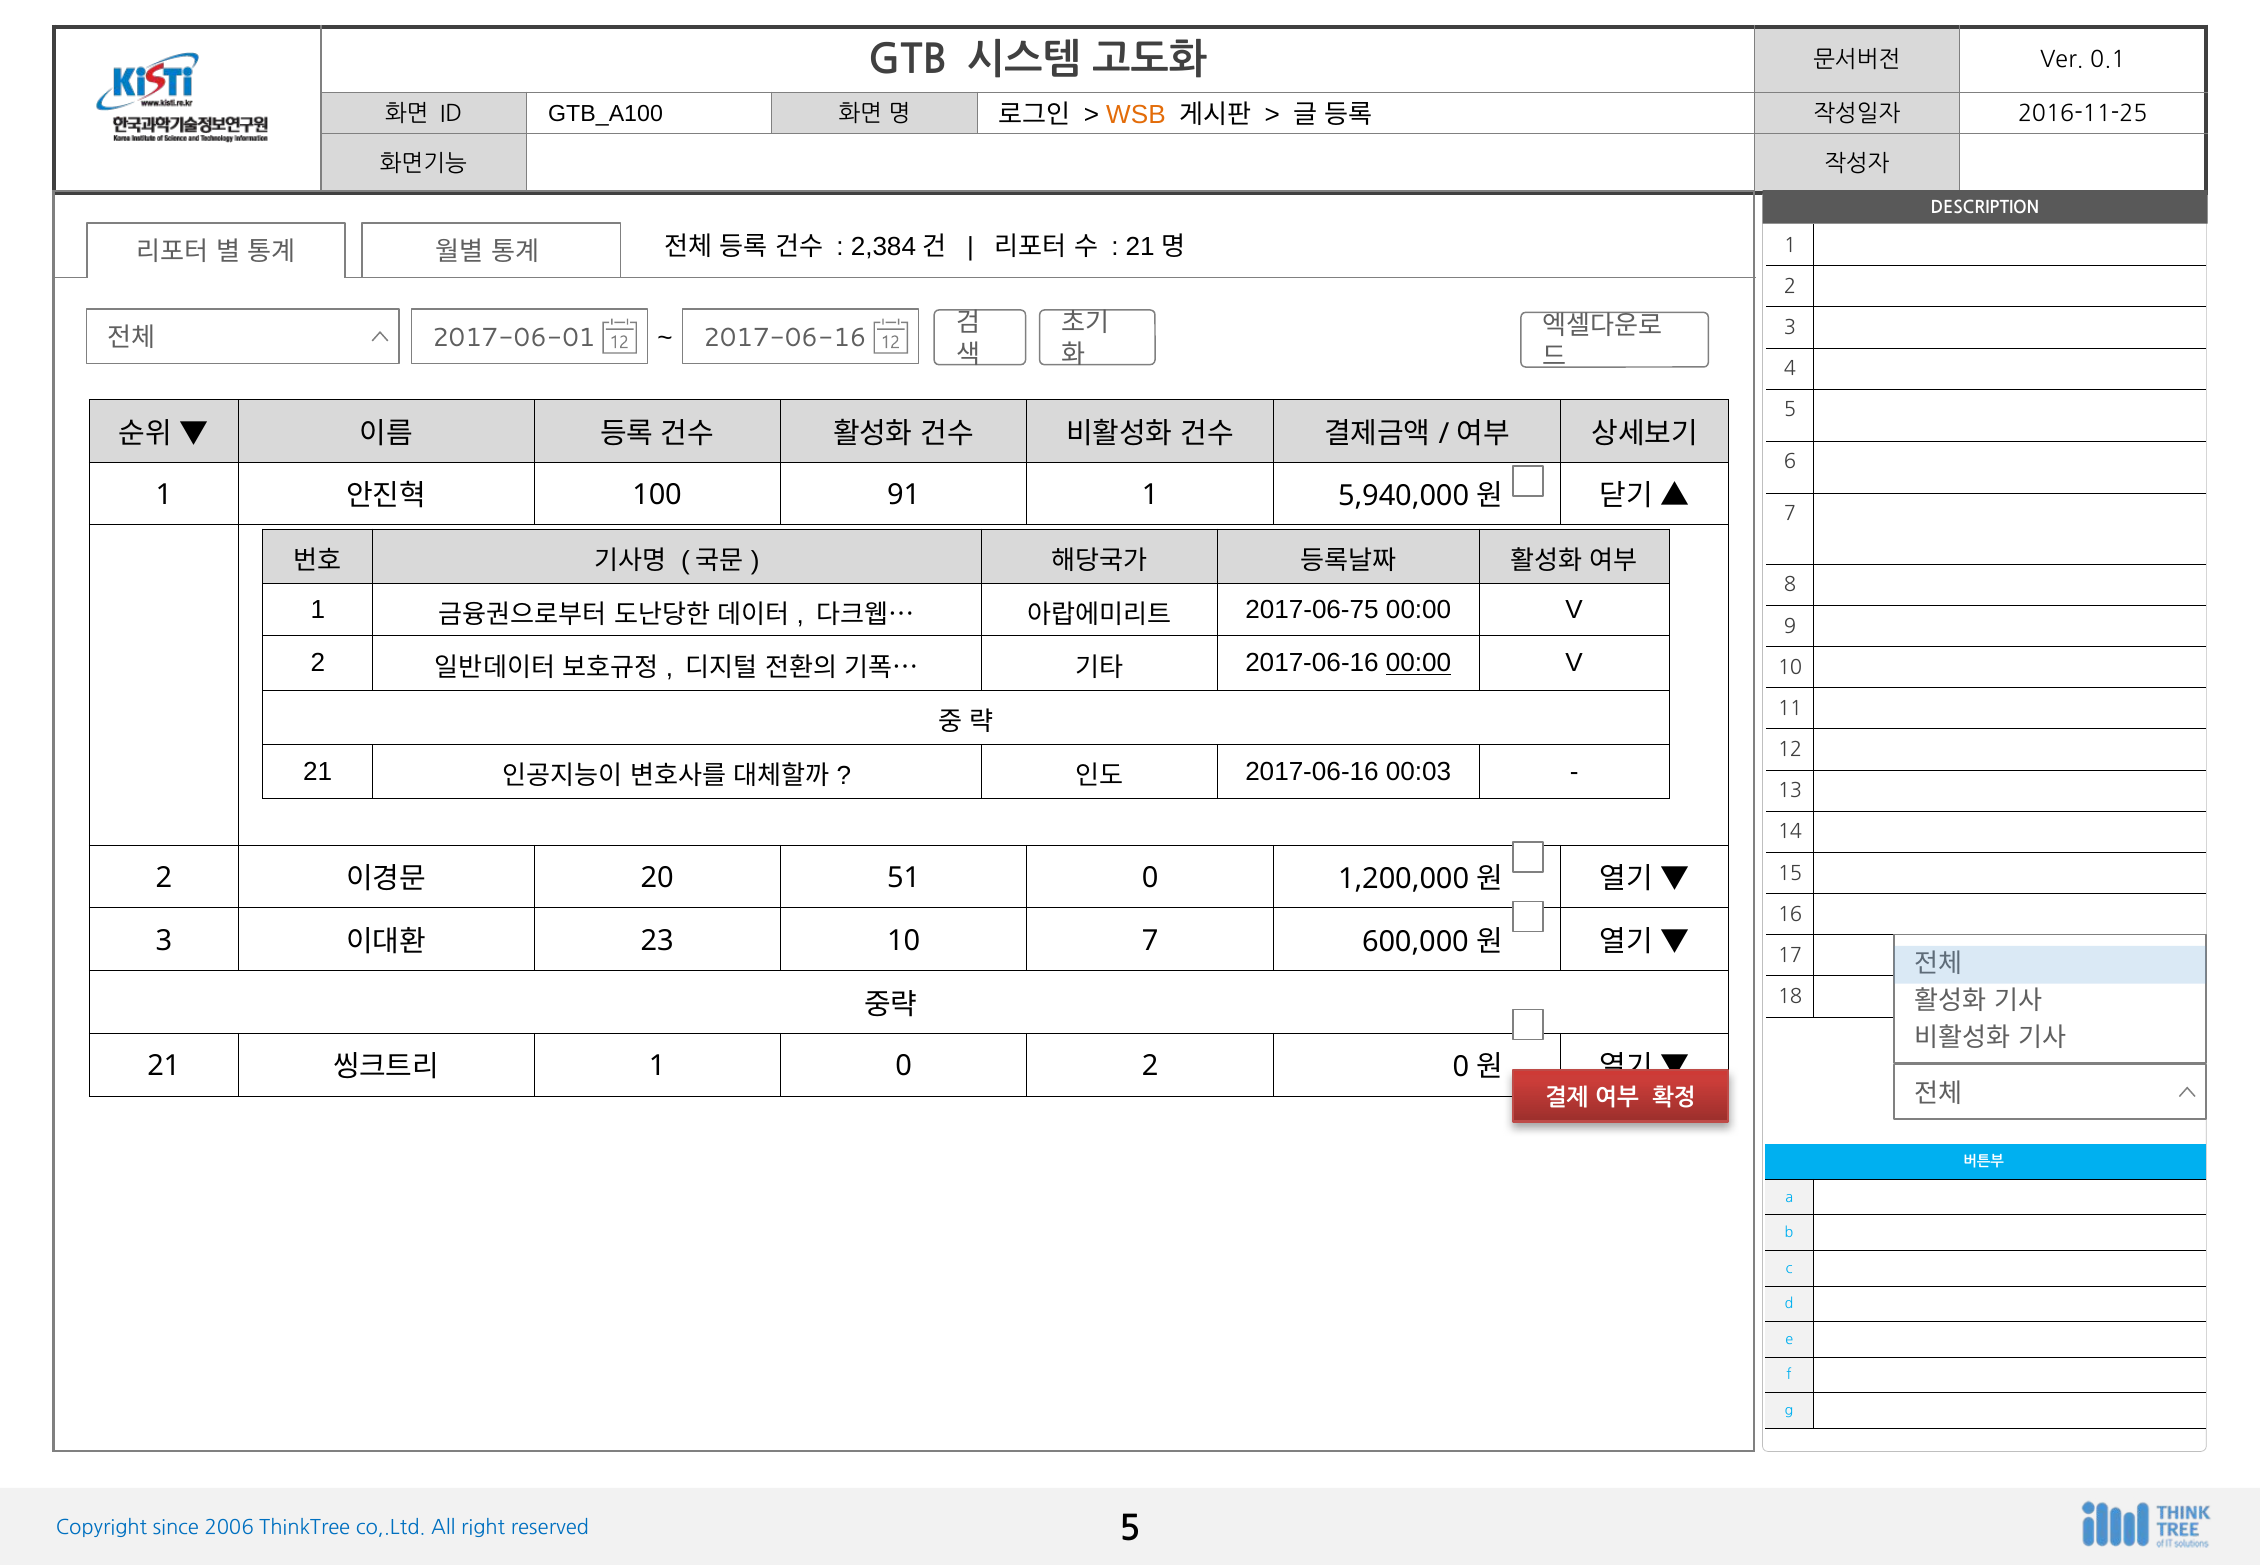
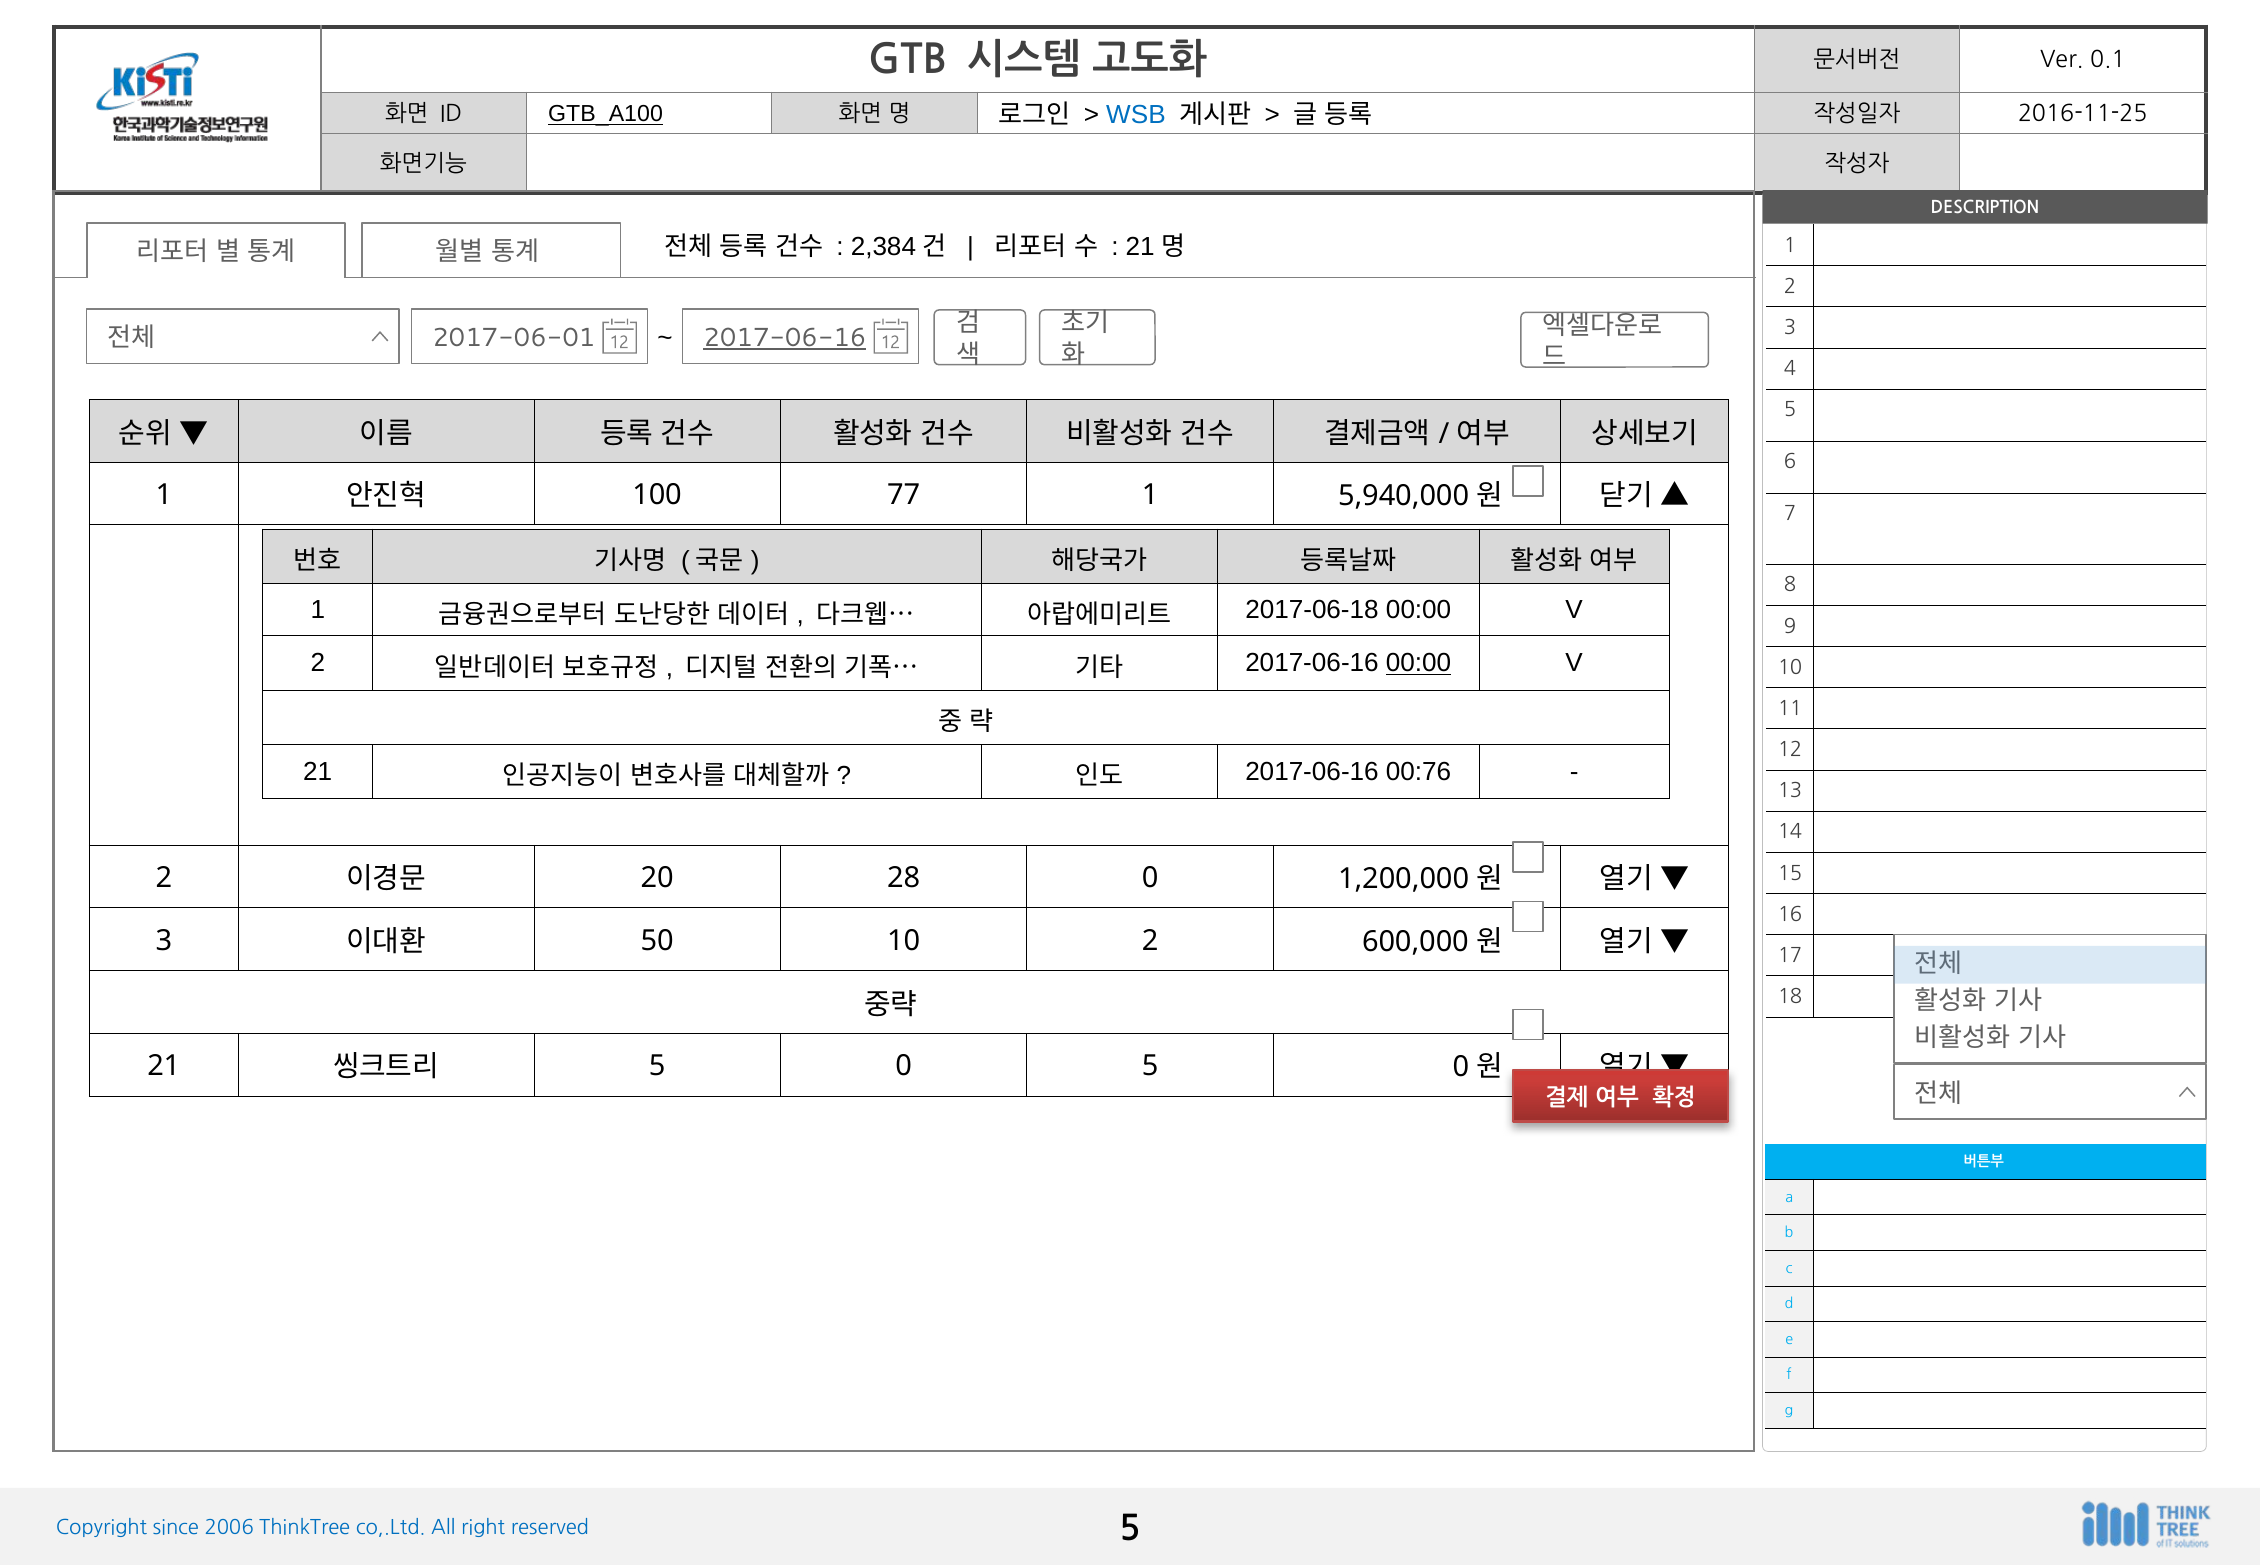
GTB_A100 underline: none -> present
WSB colour: orange -> blue
2017-06-16 at (785, 338) underline: none -> present
91: 91 -> 77
2017-06-75: 2017-06-75 -> 2017-06-18
00:03: 00:03 -> 00:76
51: 51 -> 28
23: 23 -> 50
10 7: 7 -> 2
1 at (657, 1066): 1 -> 5
0 2: 2 -> 5
